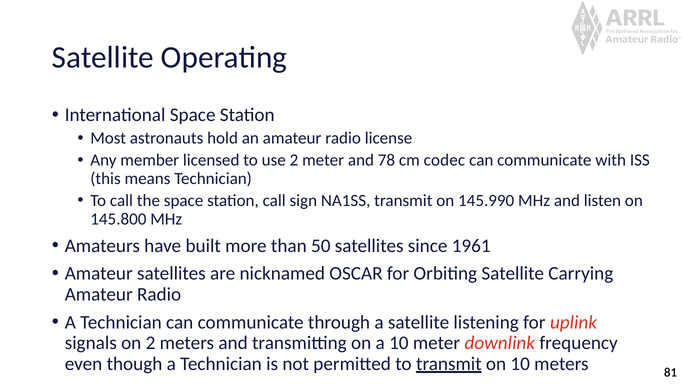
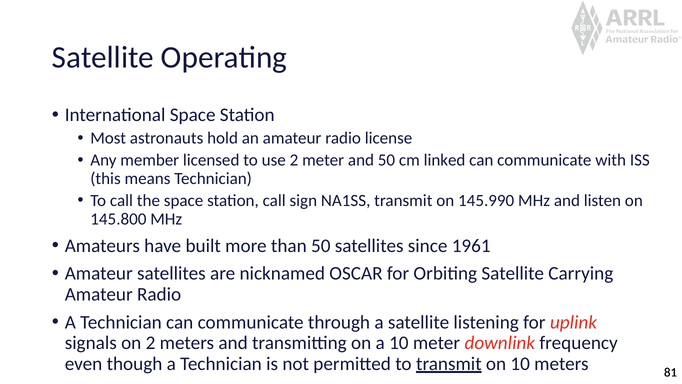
and 78: 78 -> 50
codec: codec -> linked
